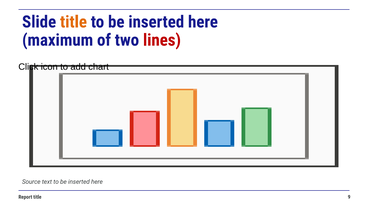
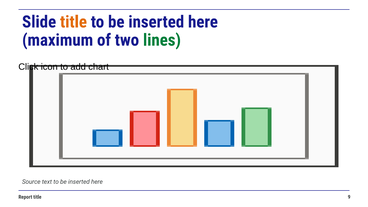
lines colour: red -> green
